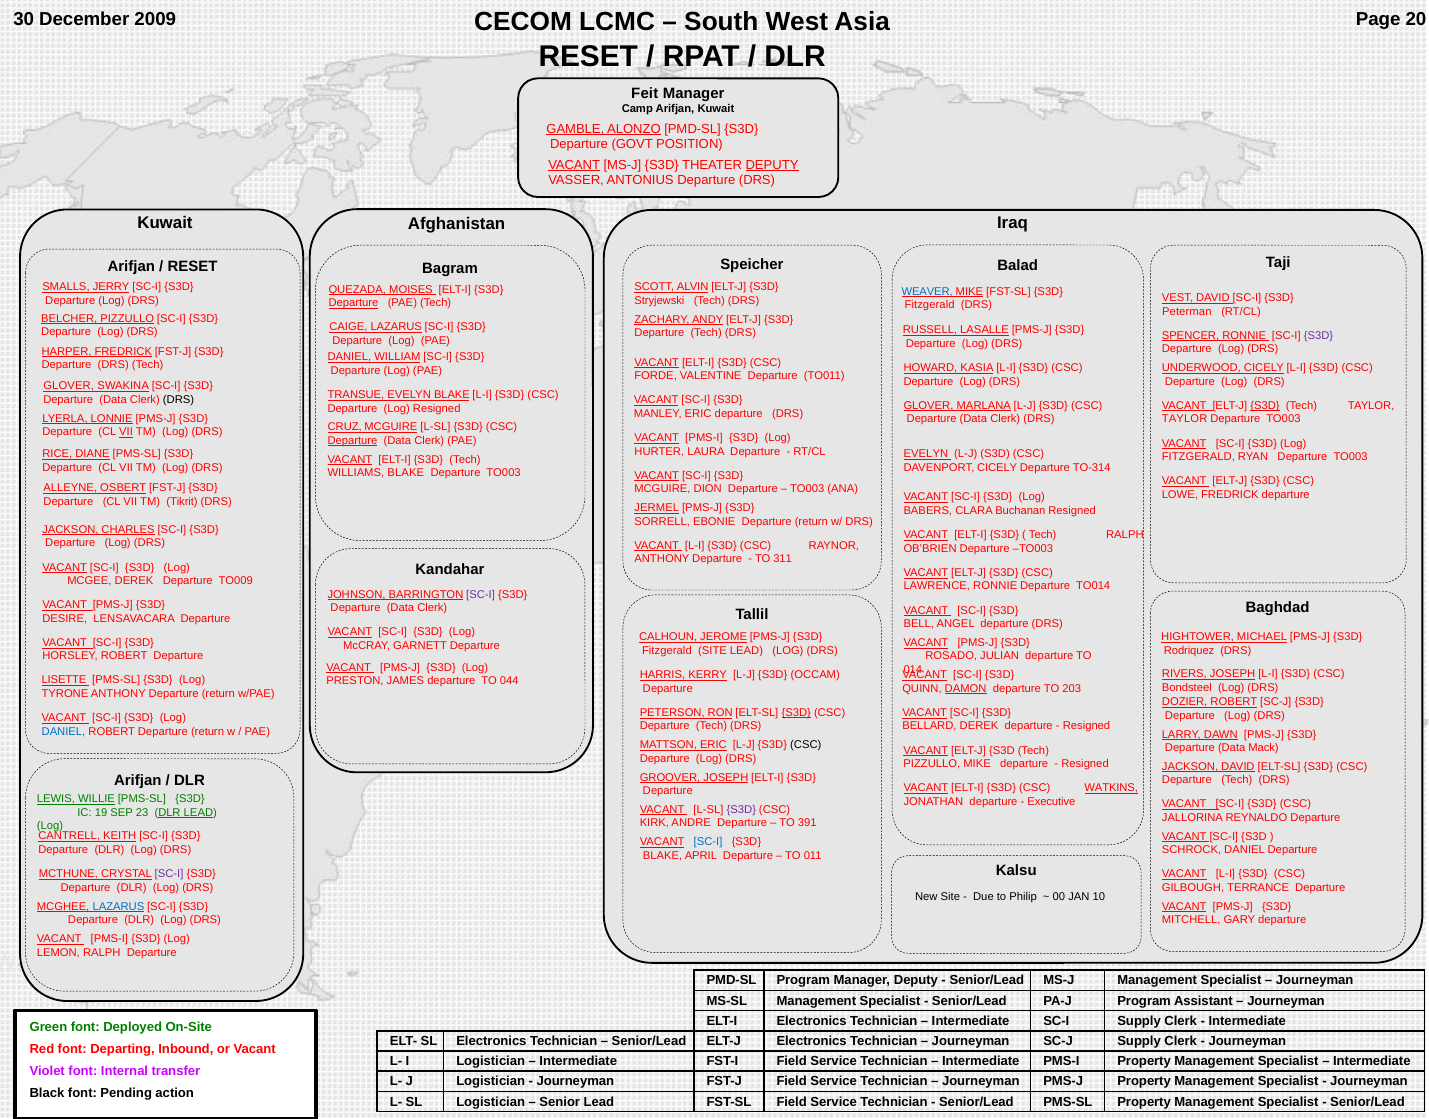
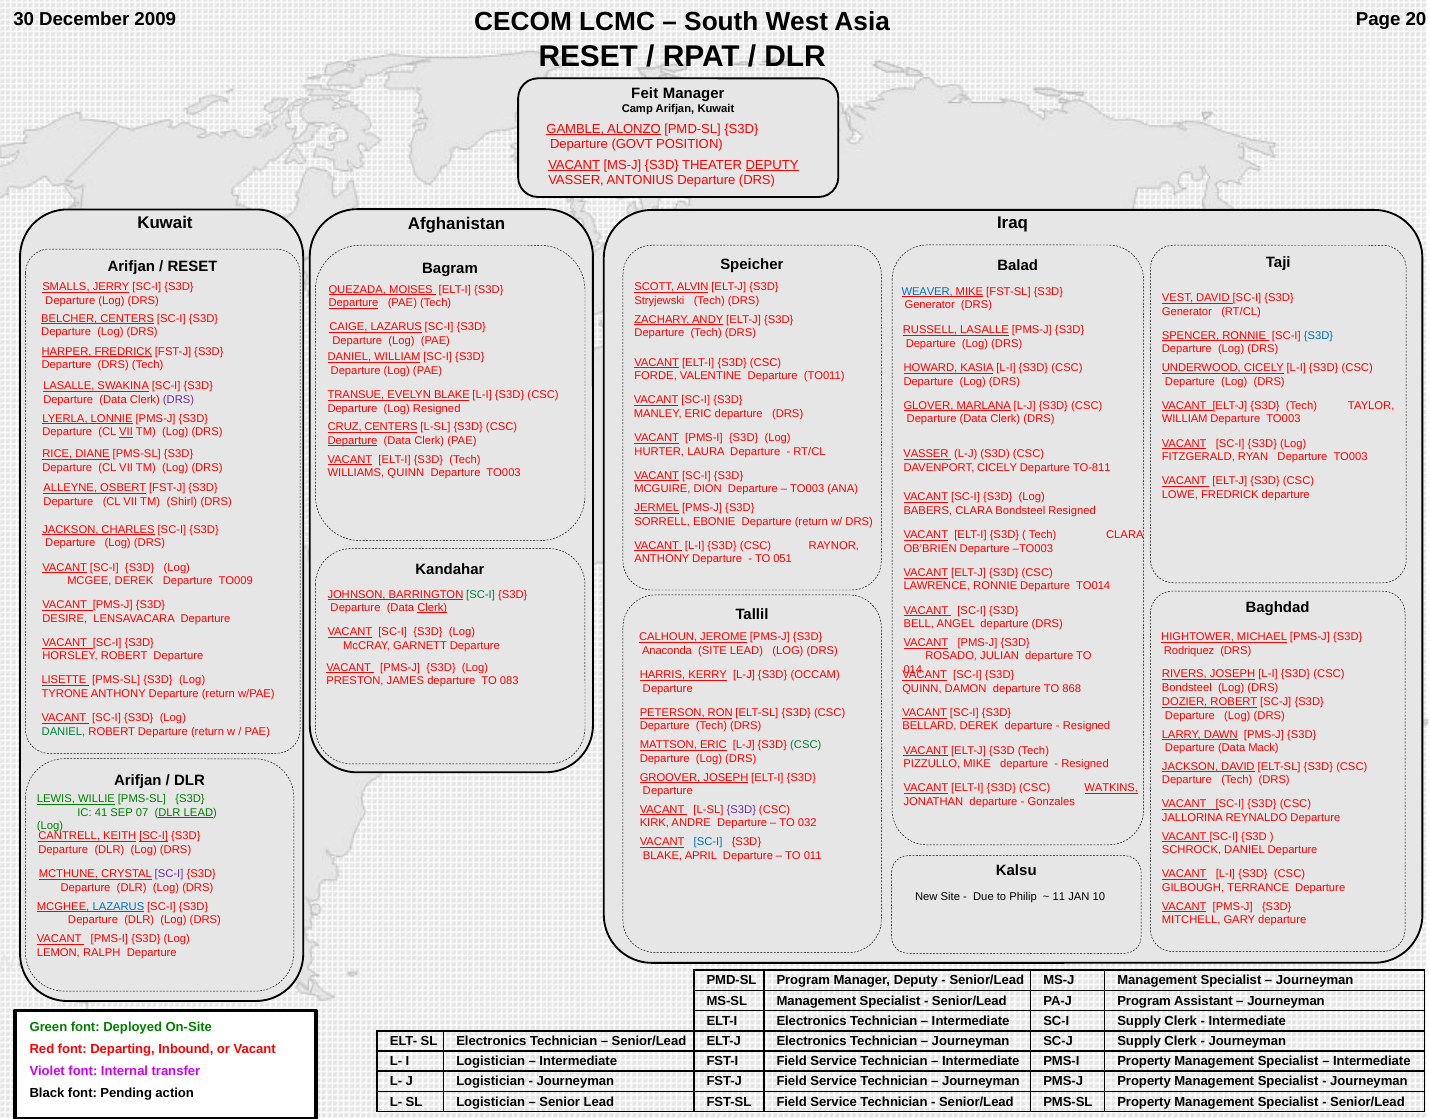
Fitzgerald at (930, 305): Fitzgerald -> Generator
Peterman at (1187, 311): Peterman -> Generator
BELCHER PIZZULLO: PIZZULLO -> CENTERS
S3D at (1319, 336) colour: purple -> blue
GLOVER at (69, 386): GLOVER -> LASALLE
DRS at (179, 399) colour: black -> purple
S3D at (1265, 406) underline: present -> none
TAYLOR at (1185, 419): TAYLOR -> WILLIAM
CRUZ MCGUIRE: MCGUIRE -> CENTERS
EVELYN at (926, 454): EVELYN -> VASSER
TO-314: TO-314 -> TO-811
WILLIAMS BLAKE: BLAKE -> QUINN
Tikrit: Tikrit -> Shirl
CLARA Buchanan: Buchanan -> Bondsteel
Tech RALPH: RALPH -> CLARA
311: 311 -> 051
SC-I at (481, 594) colour: purple -> green
Clerk at (432, 608) underline: none -> present
Fitzgerald at (667, 650): Fitzgerald -> Anaconda
044: 044 -> 083
DAMON underline: present -> none
203: 203 -> 868
S3D at (796, 713) underline: present -> none
DANIEL at (63, 731) colour: blue -> green
CSC at (806, 745) colour: black -> green
Executive: Executive -> Gonzales
19: 19 -> 41
23: 23 -> 07
391: 391 -> 032
SC-I at (154, 836) underline: none -> present
00: 00 -> 11
